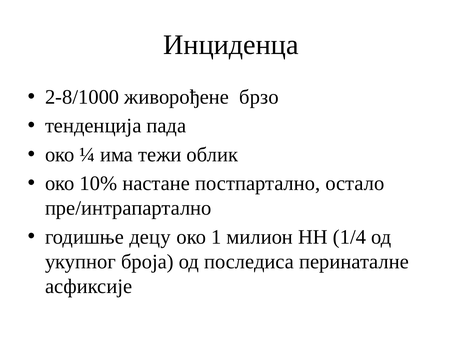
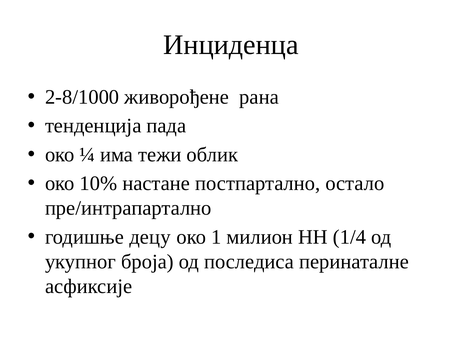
брзо: брзо -> рана
